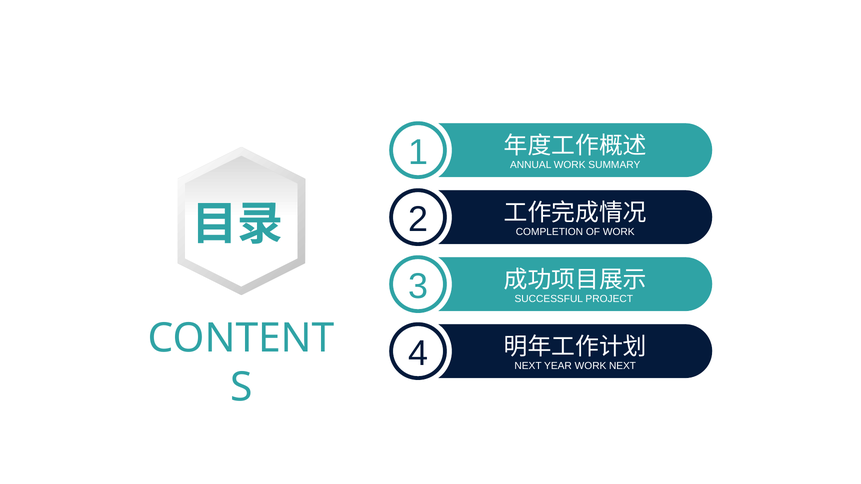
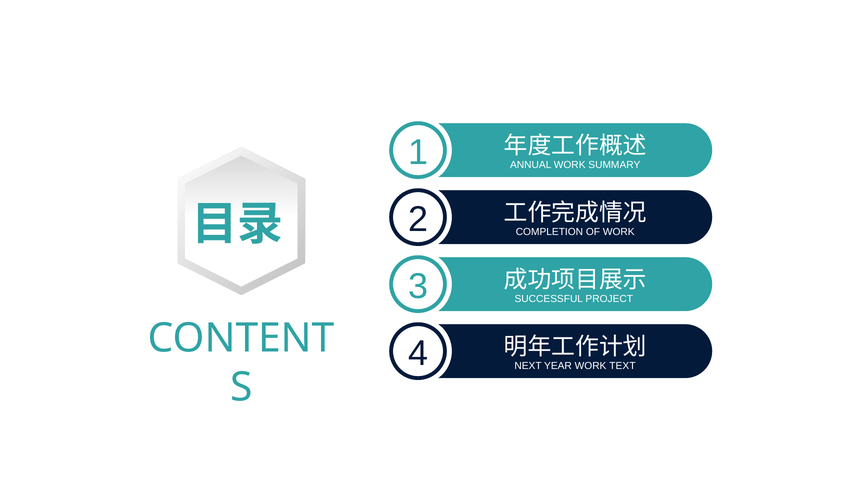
WORK NEXT: NEXT -> TEXT
